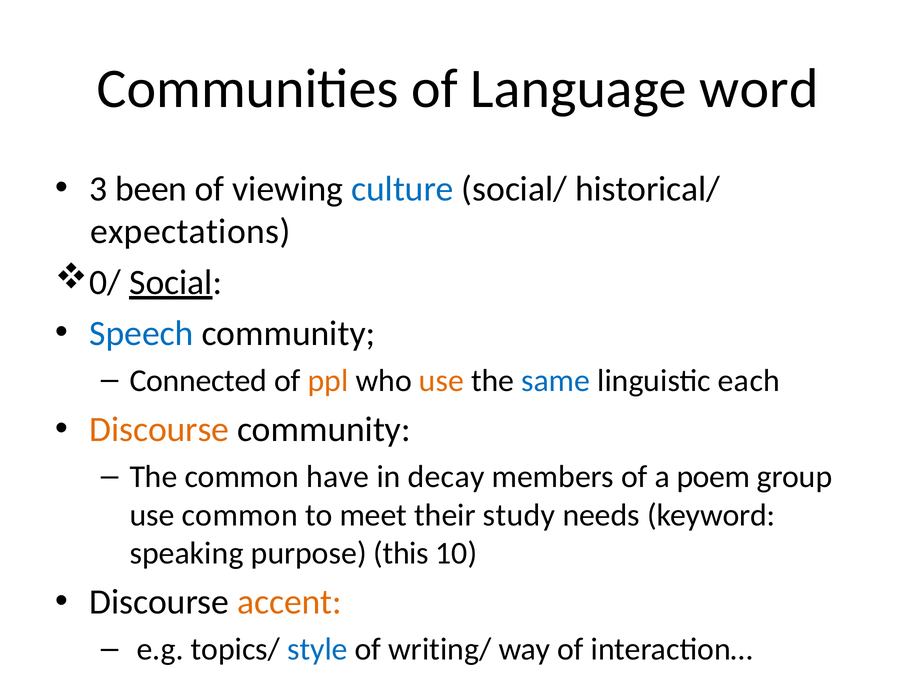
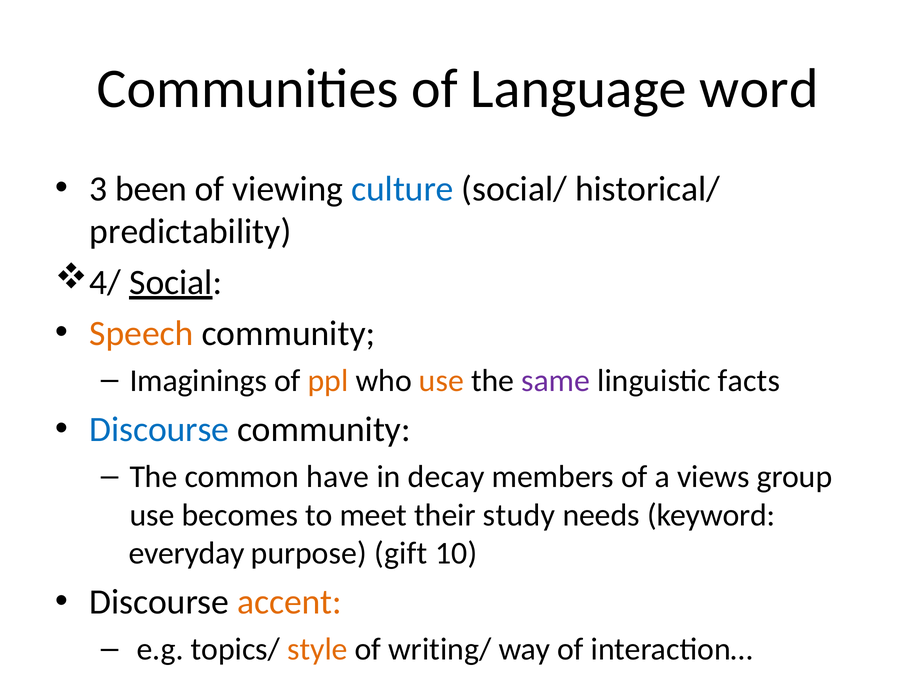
expectations: expectations -> predictability
0/: 0/ -> 4/
Speech colour: blue -> orange
Connected: Connected -> Imaginings
same colour: blue -> purple
each: each -> facts
Discourse at (159, 430) colour: orange -> blue
poem: poem -> views
use common: common -> becomes
speaking: speaking -> everyday
this: this -> gift
style colour: blue -> orange
